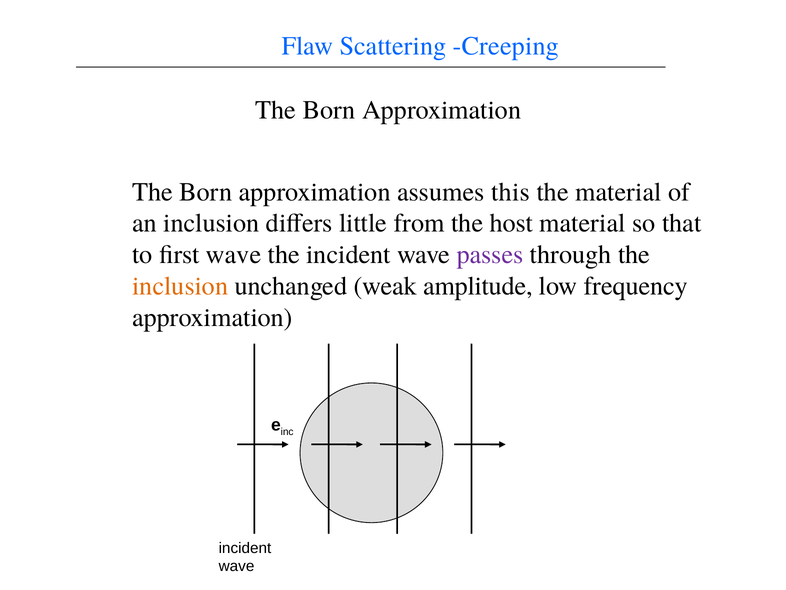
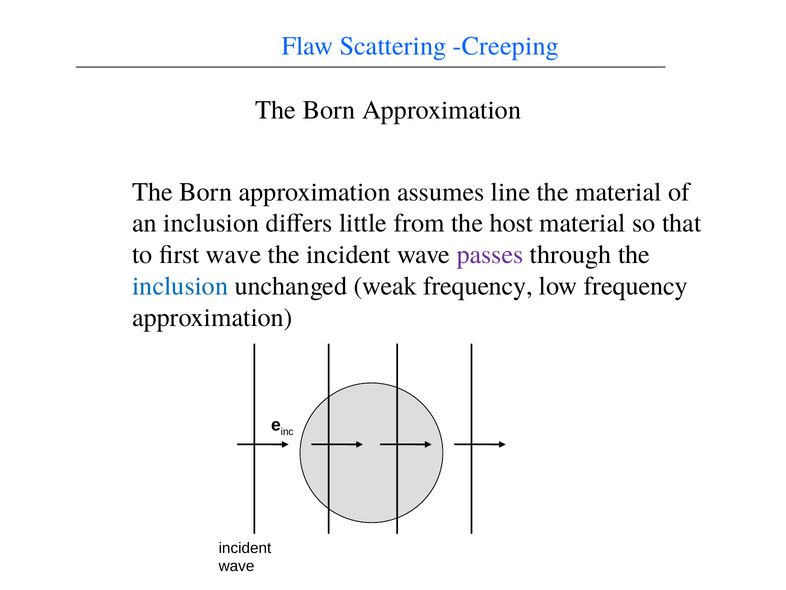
this: this -> line
inclusion at (180, 286) colour: orange -> blue
weak amplitude: amplitude -> frequency
